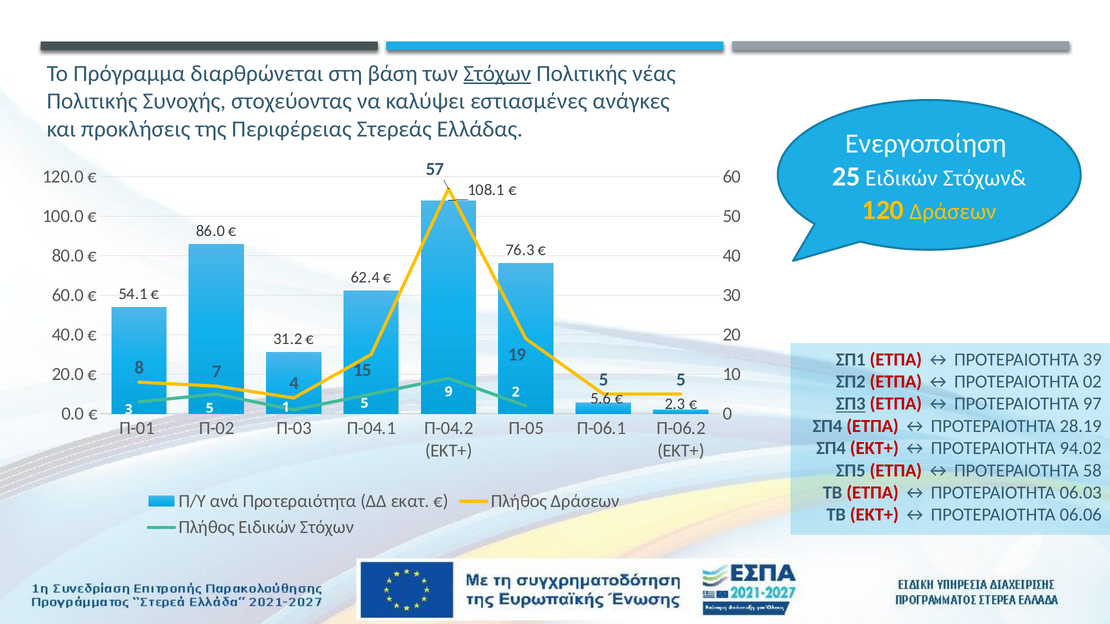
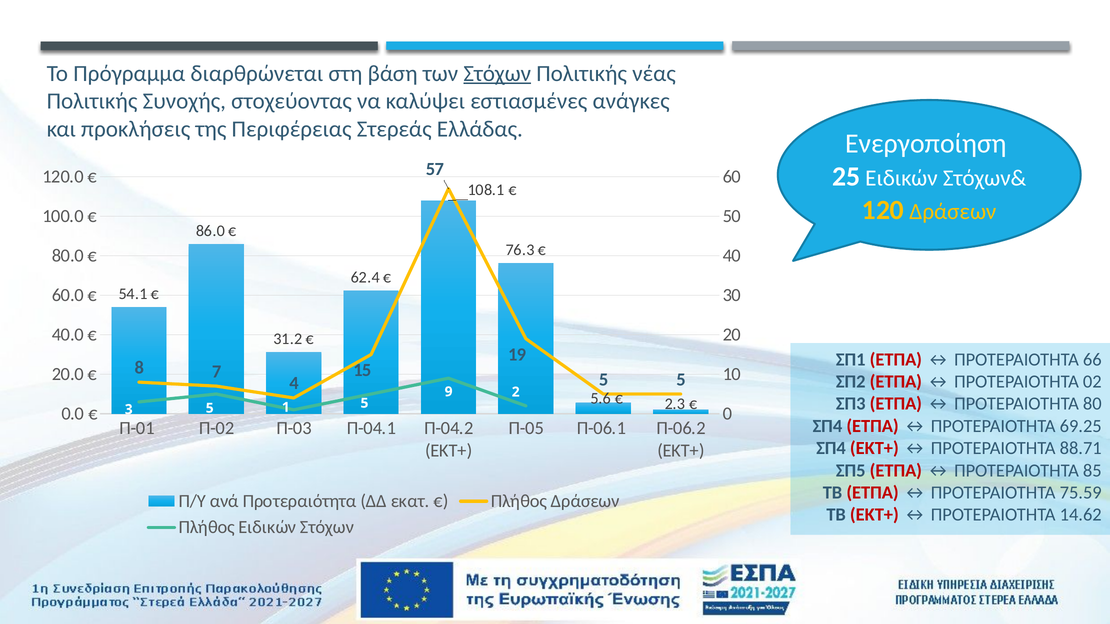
39: 39 -> 66
ΣΠ3 underline: present -> none
97: 97 -> 80
28.19: 28.19 -> 69.25
94.02: 94.02 -> 88.71
58: 58 -> 85
06.03: 06.03 -> 75.59
06.06: 06.06 -> 14.62
